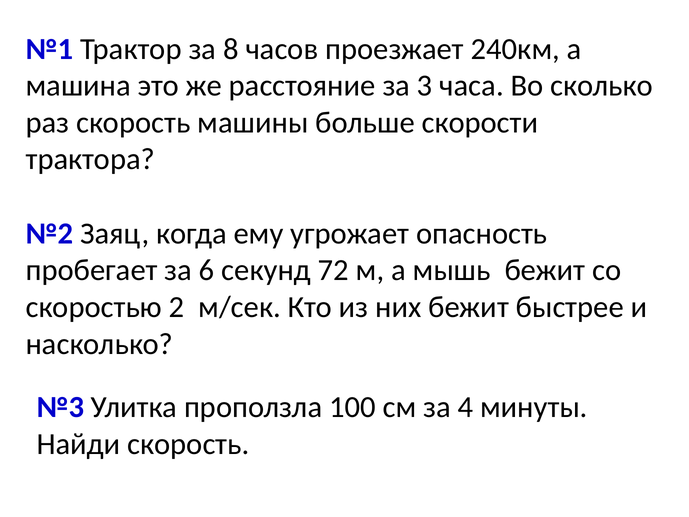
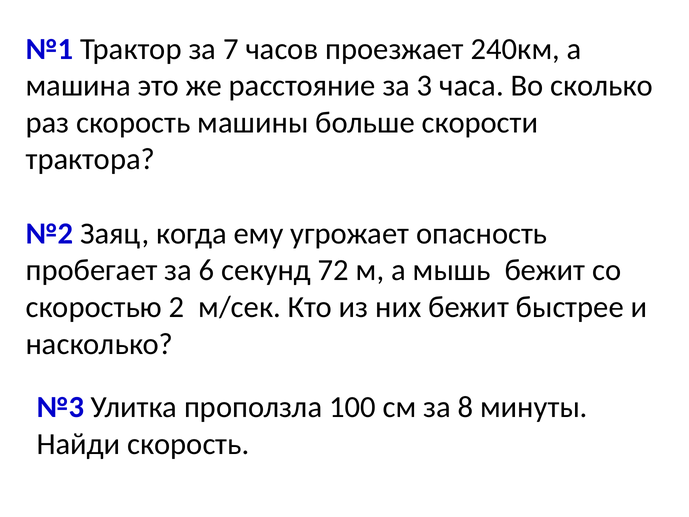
8: 8 -> 7
4: 4 -> 8
